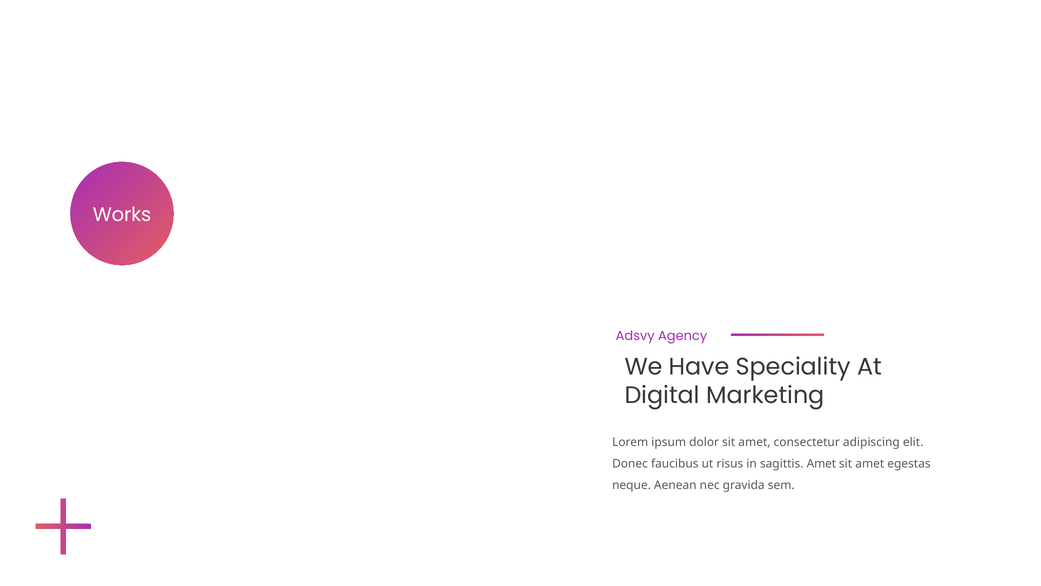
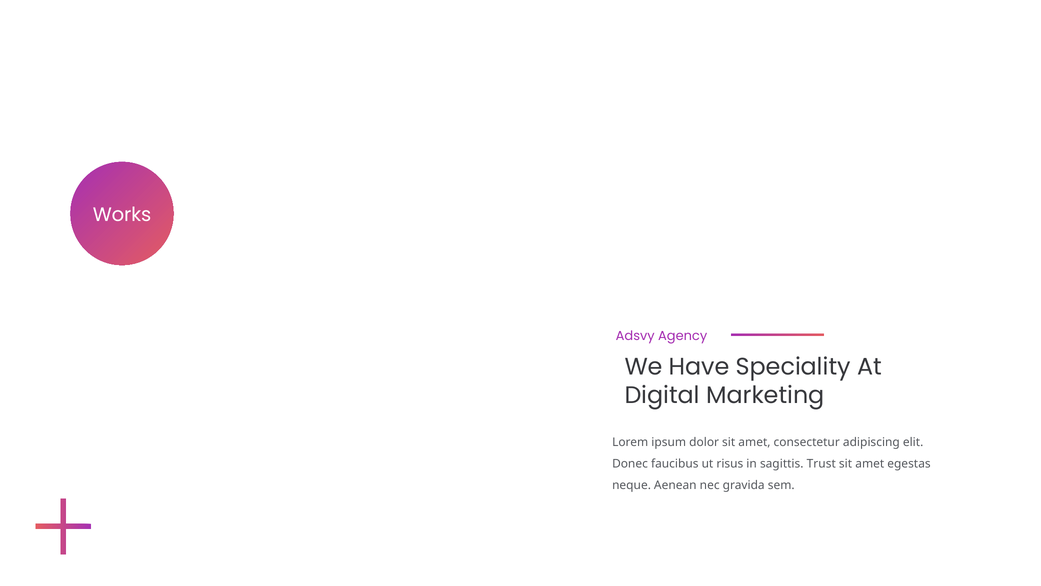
sagittis Amet: Amet -> Trust
